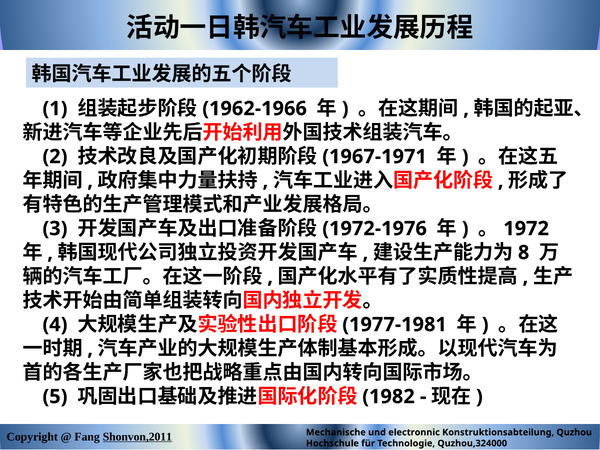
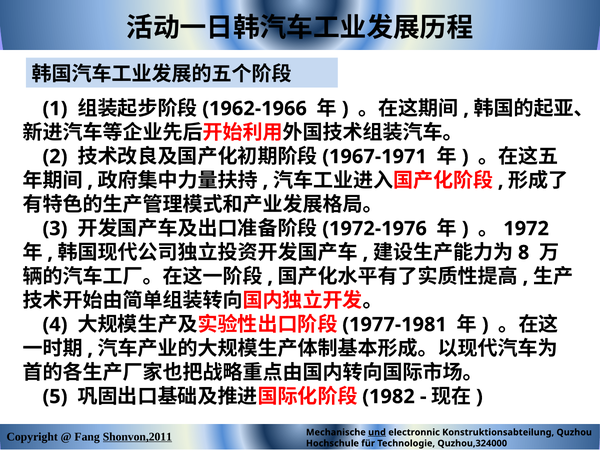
und underline: none -> present
